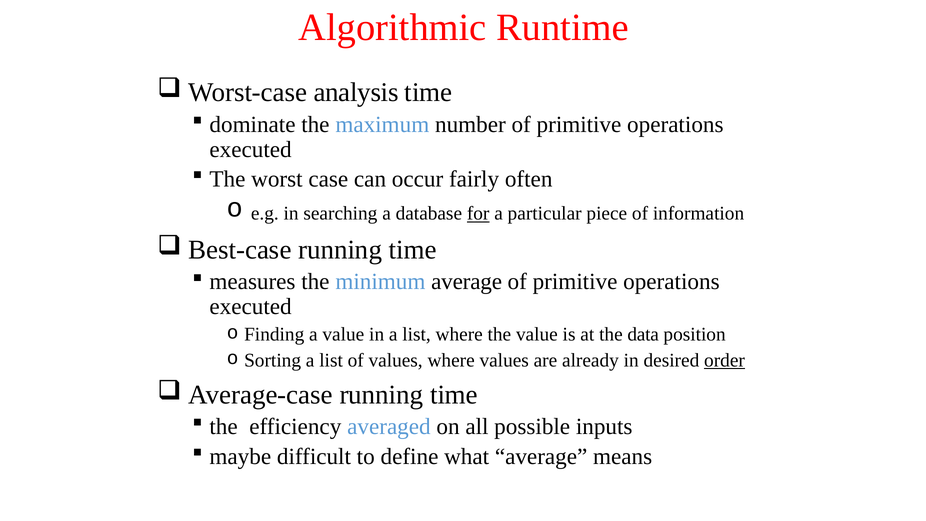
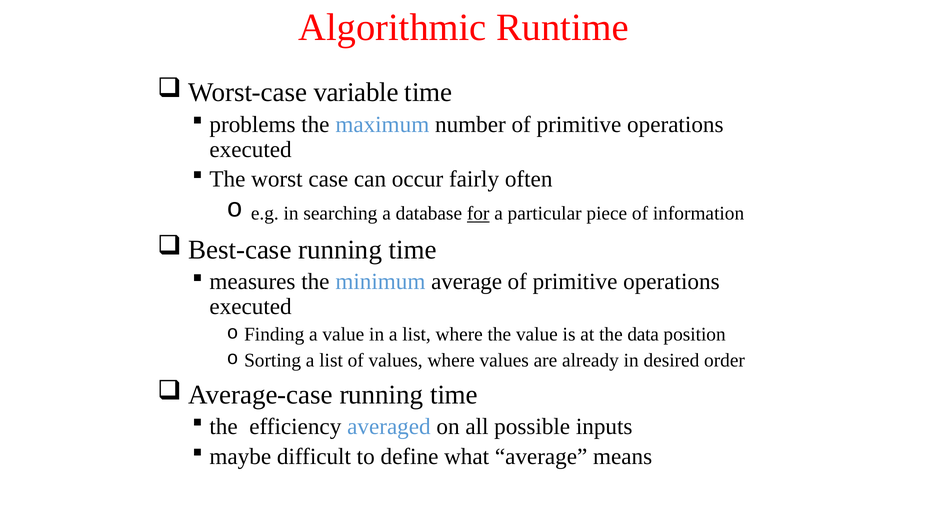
analysis: analysis -> variable
dominate: dominate -> problems
order underline: present -> none
